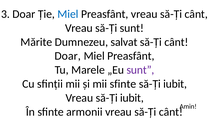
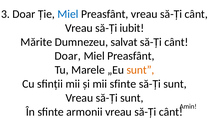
să-Ți sunt: sunt -> iubit
sunt at (140, 70) colour: purple -> orange
iubit at (175, 84): iubit -> sunt
Vreau să-Ți iubit: iubit -> sunt
